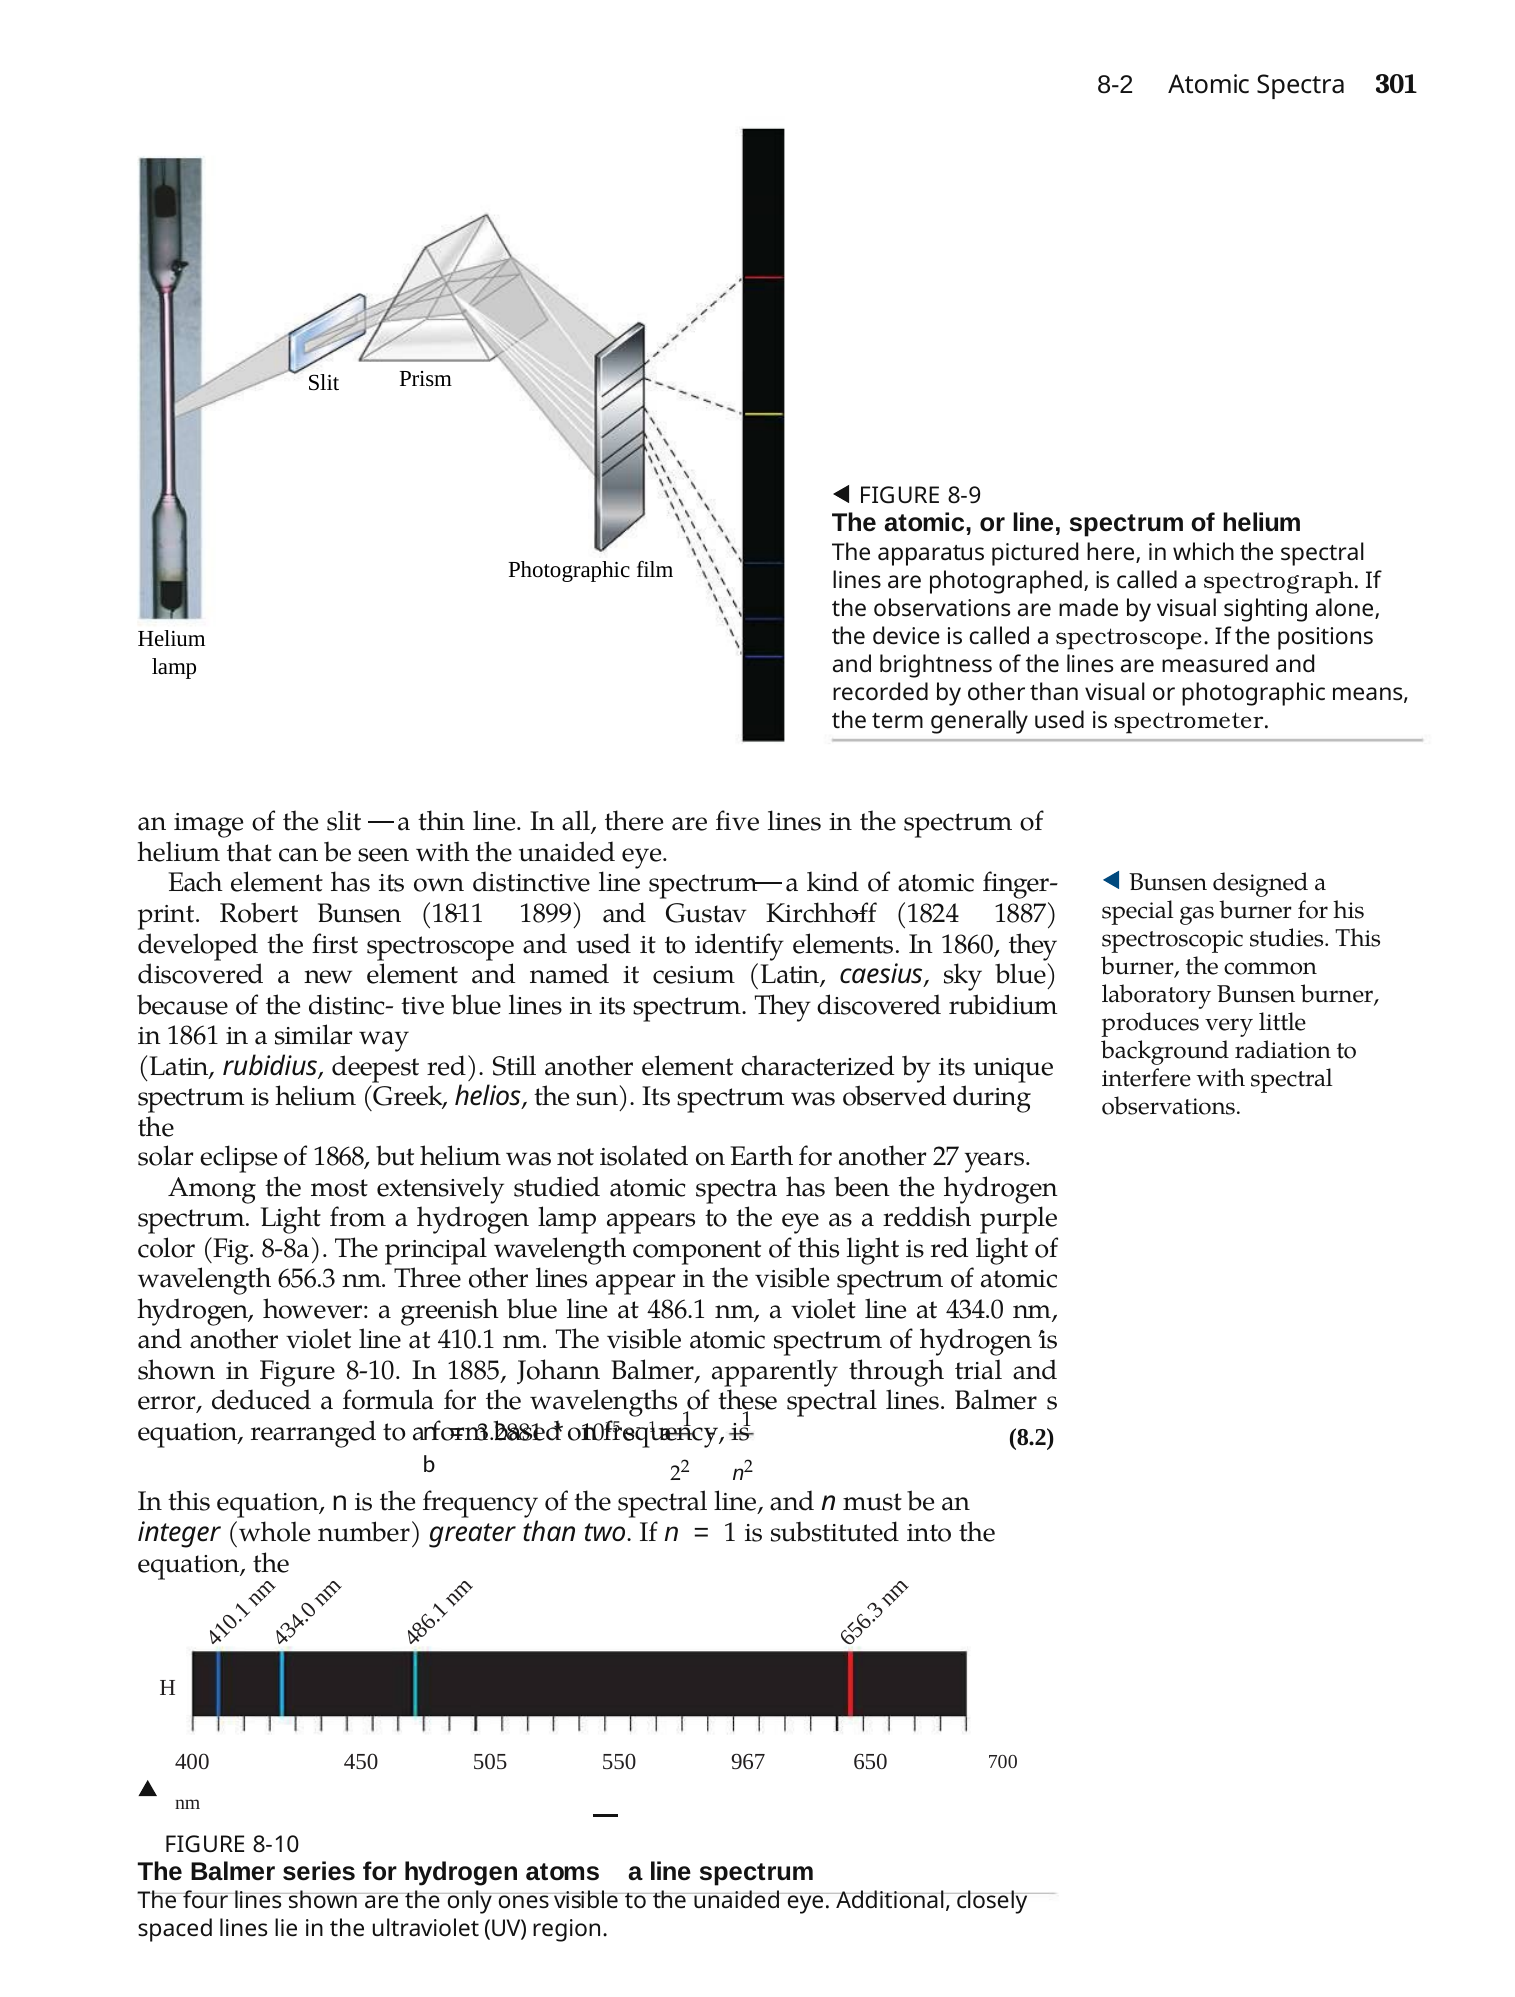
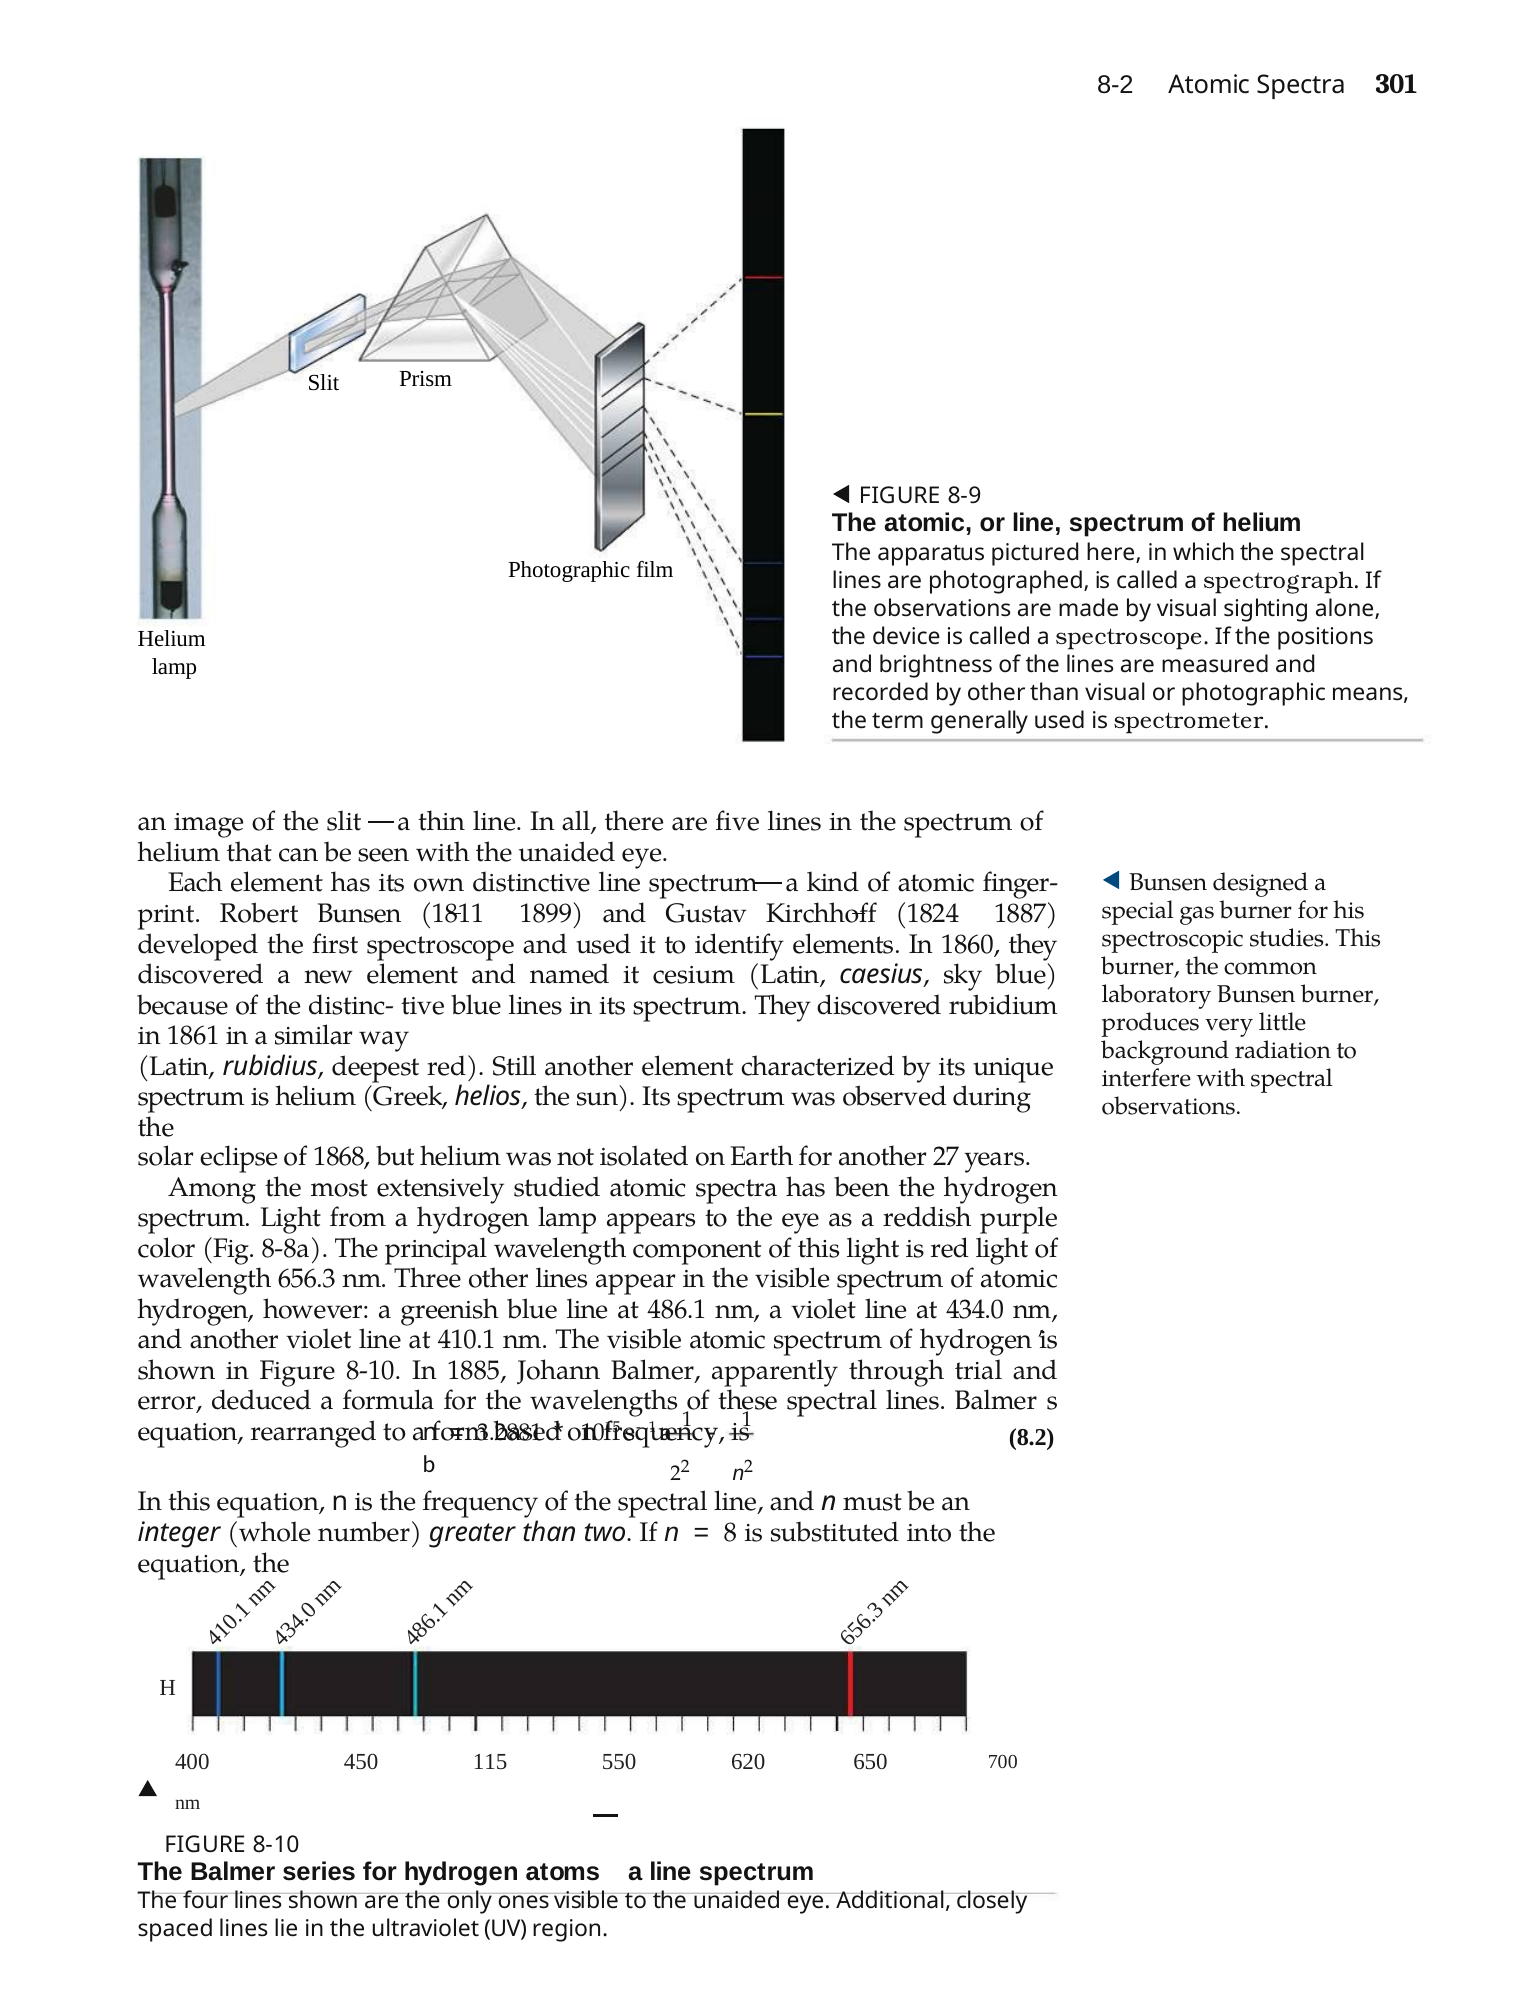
1 at (730, 1533): 1 -> 8
505: 505 -> 115
967: 967 -> 620
